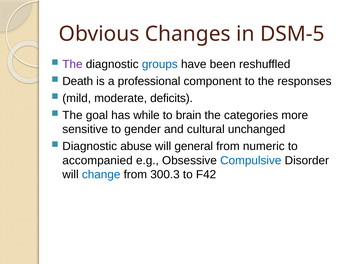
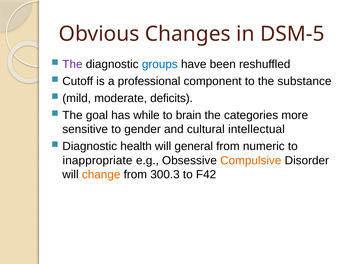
Death: Death -> Cutoff
responses: responses -> substance
unchanged: unchanged -> intellectual
abuse: abuse -> health
accompanied: accompanied -> inappropriate
Compulsive colour: blue -> orange
change colour: blue -> orange
